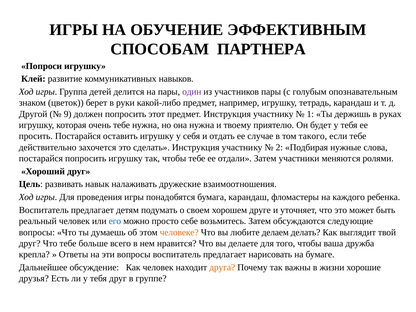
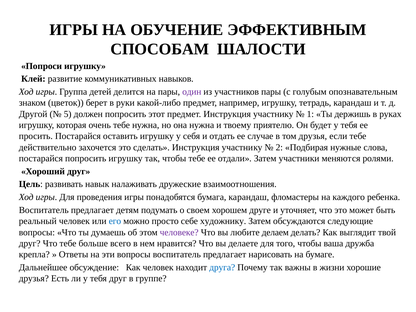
ПАРТНЕРА: ПАРТНЕРА -> ШАЛОСТИ
9: 9 -> 5
том такого: такого -> друзья
возьмитесь: возьмитесь -> художнику
человеке colour: orange -> purple
друга colour: orange -> blue
